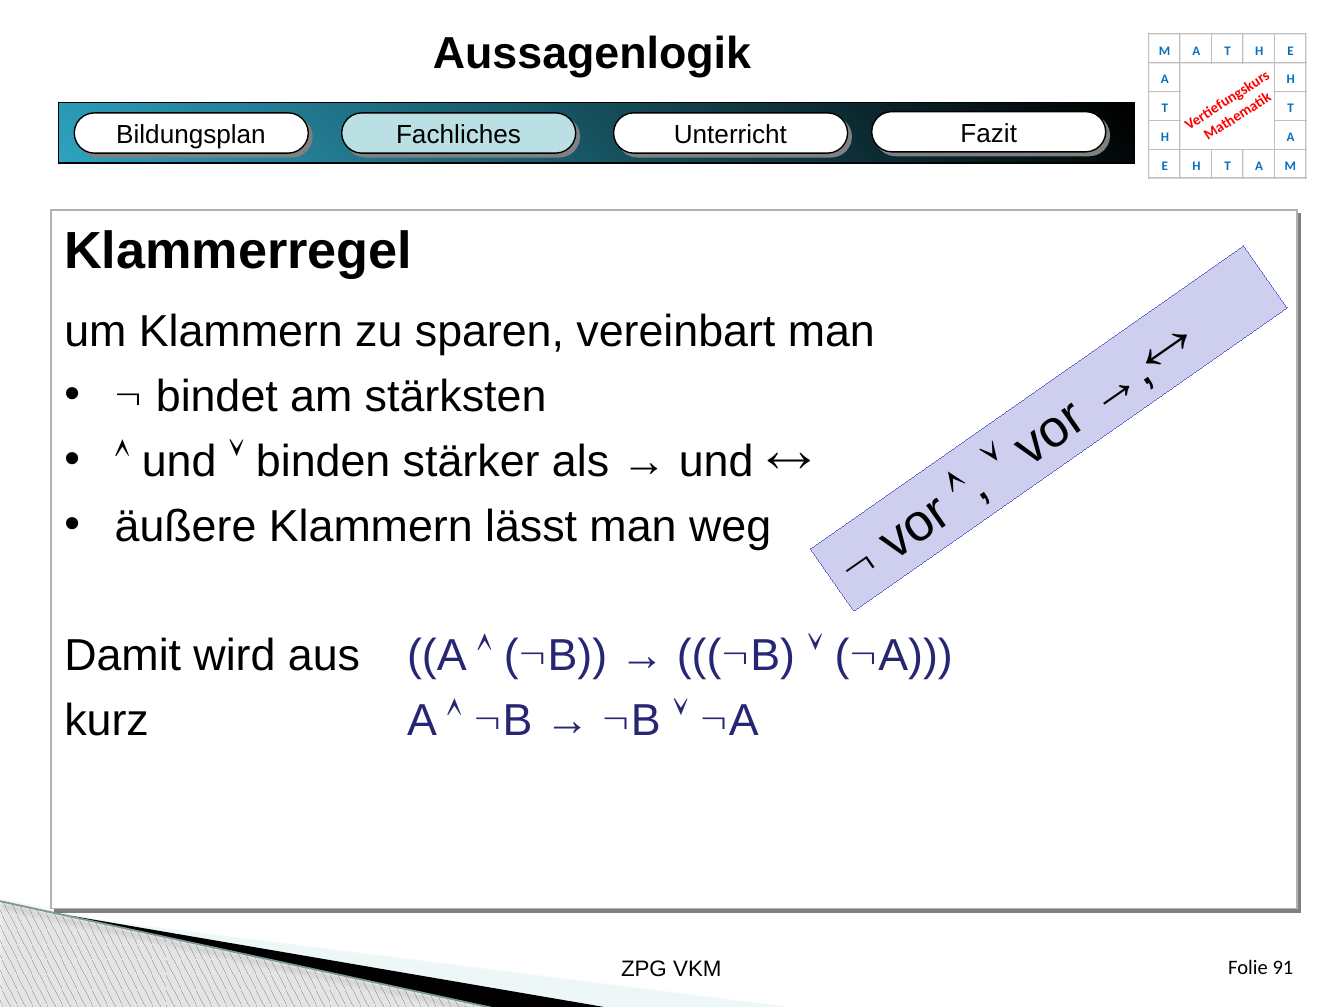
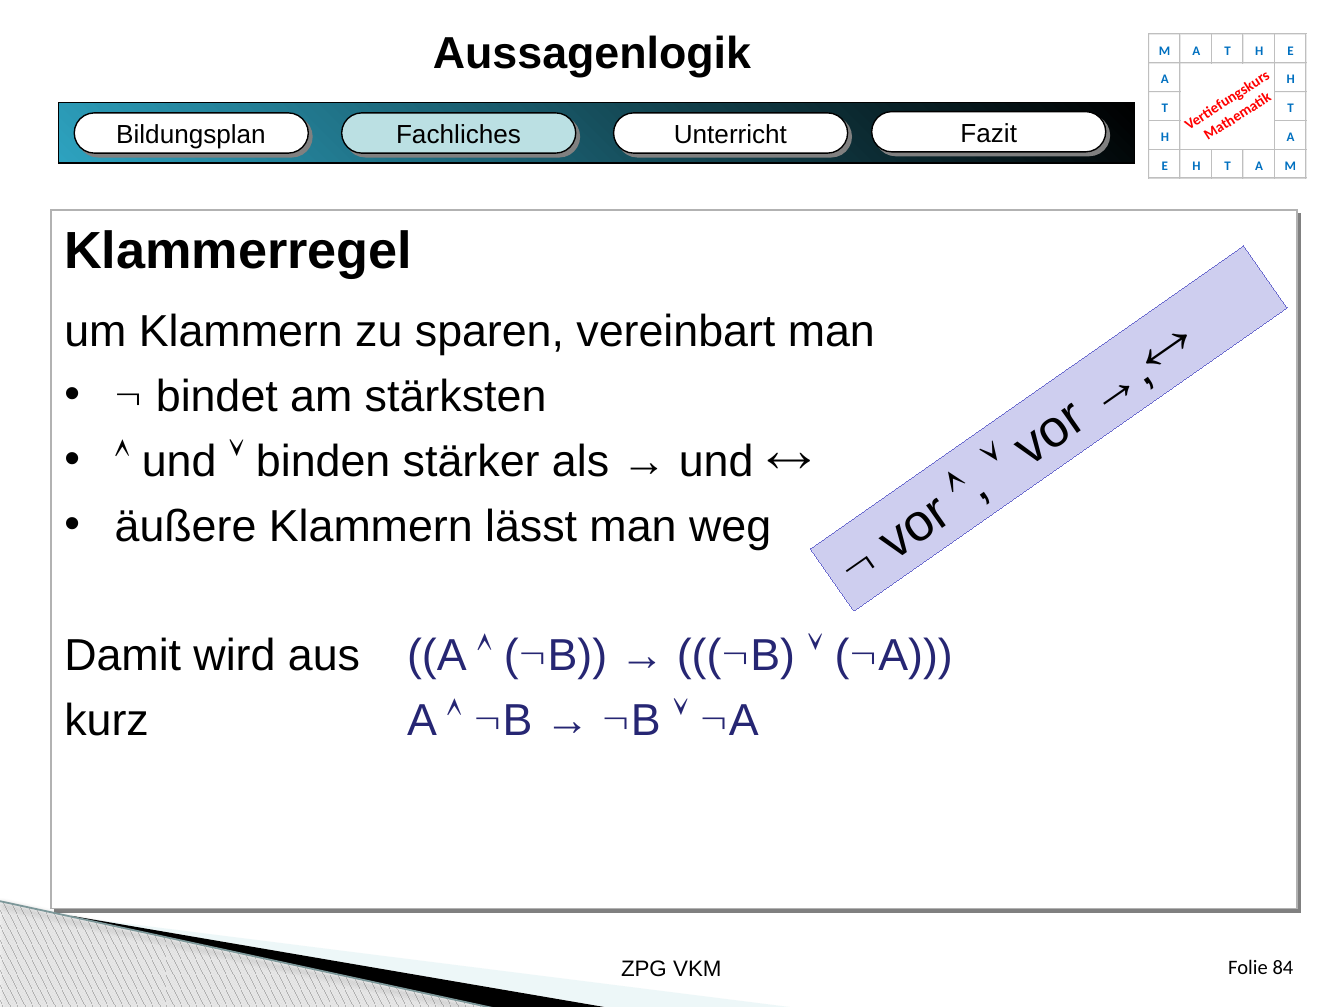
91: 91 -> 84
